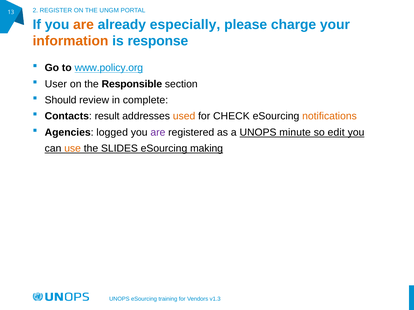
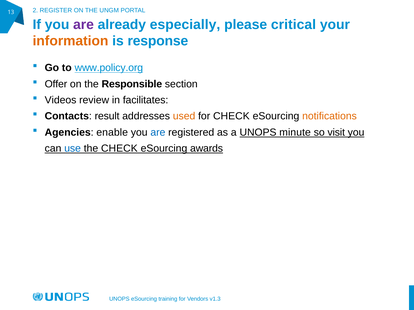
are at (83, 25) colour: orange -> purple
charge: charge -> critical
User: User -> Offer
Should: Should -> Videos
complete: complete -> facilitates
logged: logged -> enable
are at (158, 133) colour: purple -> blue
edit: edit -> visit
use colour: orange -> blue
the SLIDES: SLIDES -> CHECK
making: making -> awards
